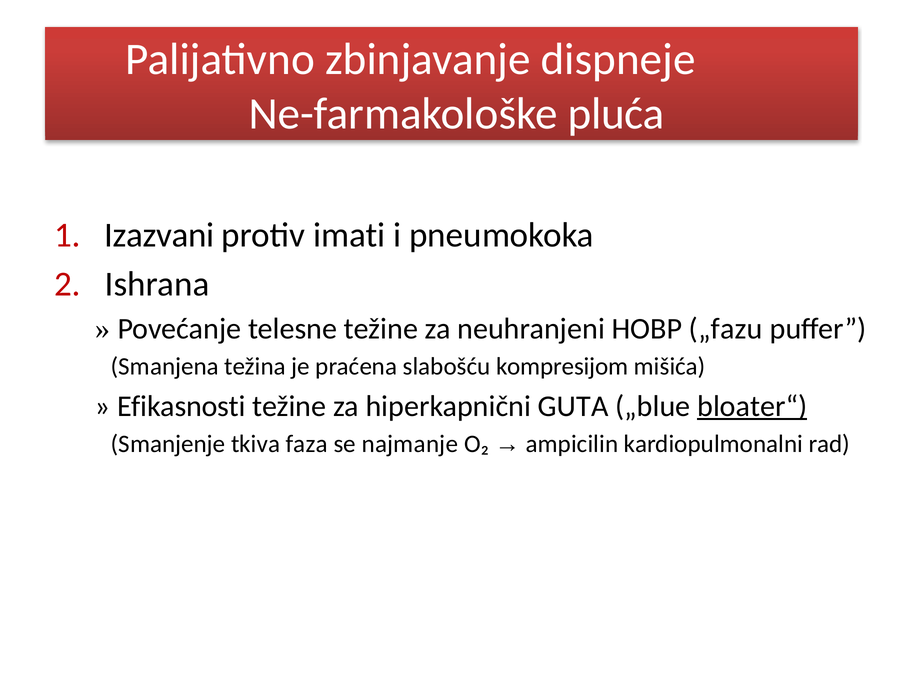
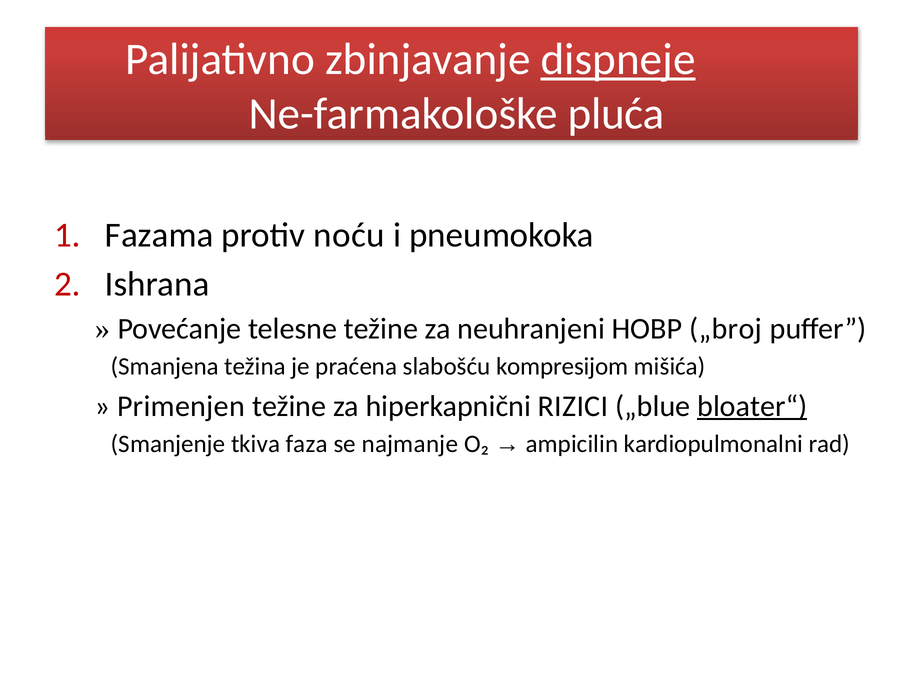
dispneje underline: none -> present
Izazvani: Izazvani -> Fazama
imati: imati -> noću
„fazu: „fazu -> „broj
Efikasnosti: Efikasnosti -> Primenjen
GUTA: GUTA -> RIZICI
